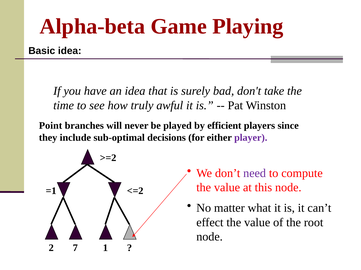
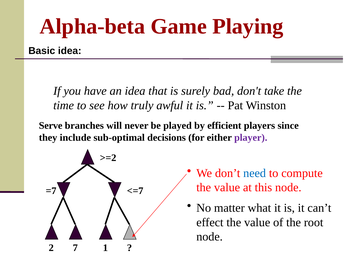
Point: Point -> Serve
need colour: purple -> blue
=1: =1 -> =7
<=2: <=2 -> <=7
